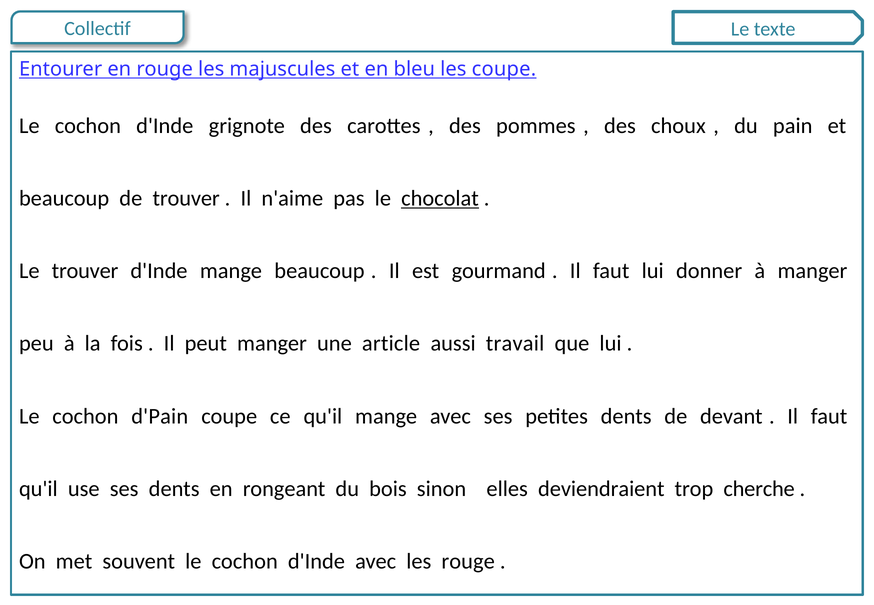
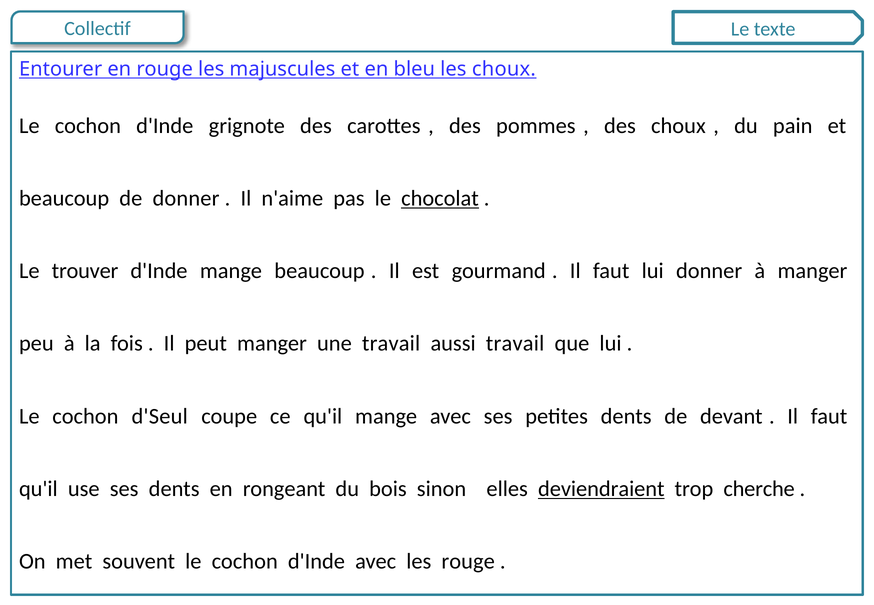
les coupe: coupe -> choux
de trouver: trouver -> donner
une article: article -> travail
d'Pain: d'Pain -> d'Seul
deviendraient underline: none -> present
